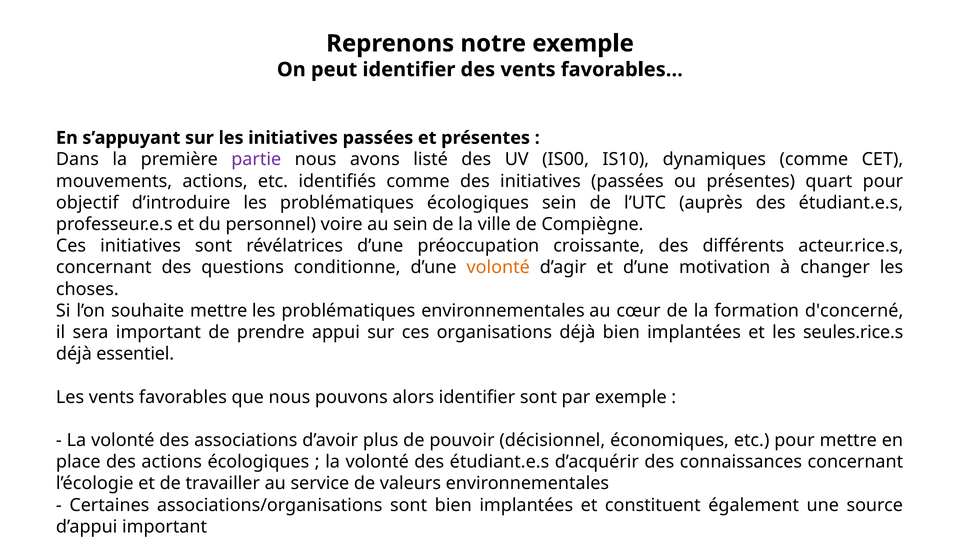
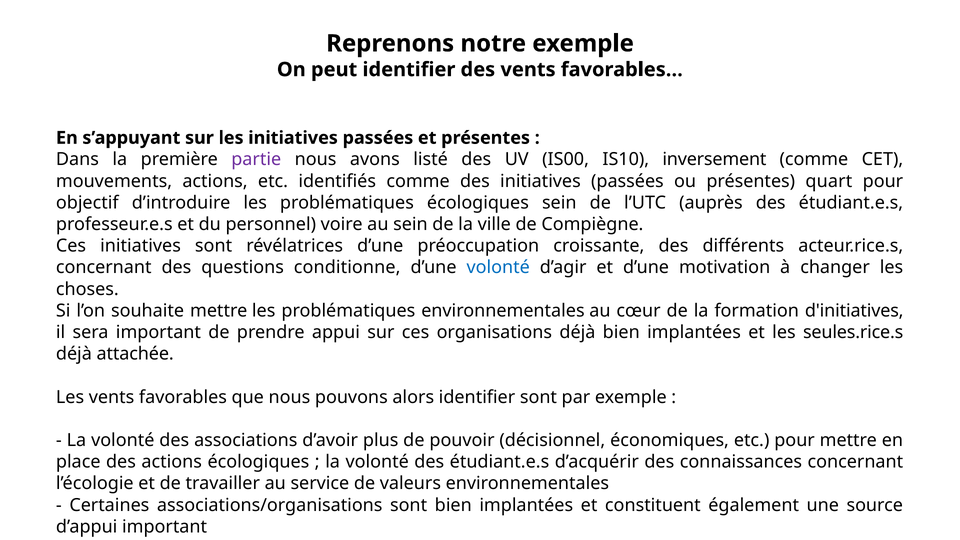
dynamiques: dynamiques -> inversement
volonté at (498, 267) colour: orange -> blue
d'concerné: d'concerné -> d'initiatives
essentiel: essentiel -> attachée
